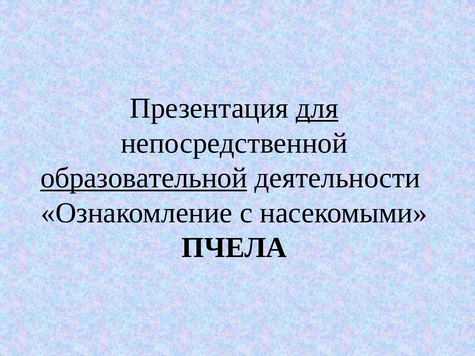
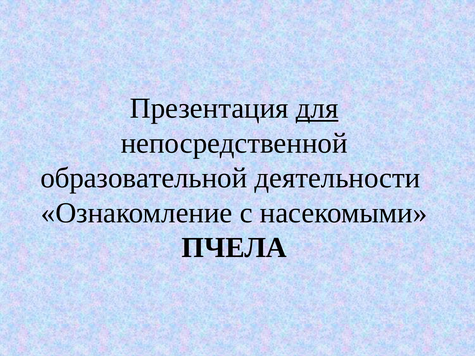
образовательной underline: present -> none
